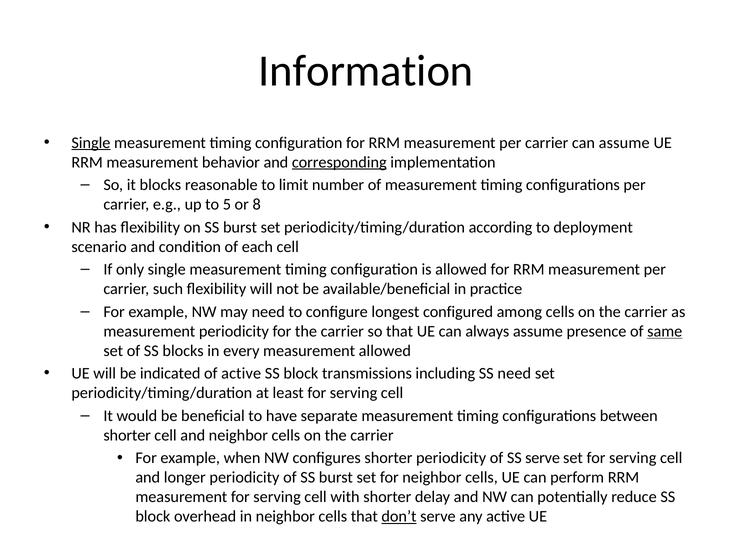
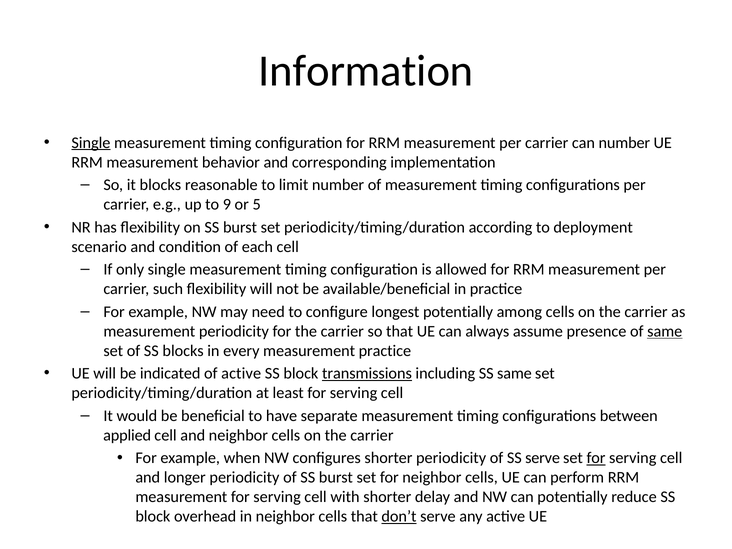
can assume: assume -> number
corresponding underline: present -> none
5: 5 -> 9
8: 8 -> 5
longest configured: configured -> potentially
measurement allowed: allowed -> practice
transmissions underline: none -> present
SS need: need -> same
shorter at (127, 435): shorter -> applied
for at (596, 458) underline: none -> present
